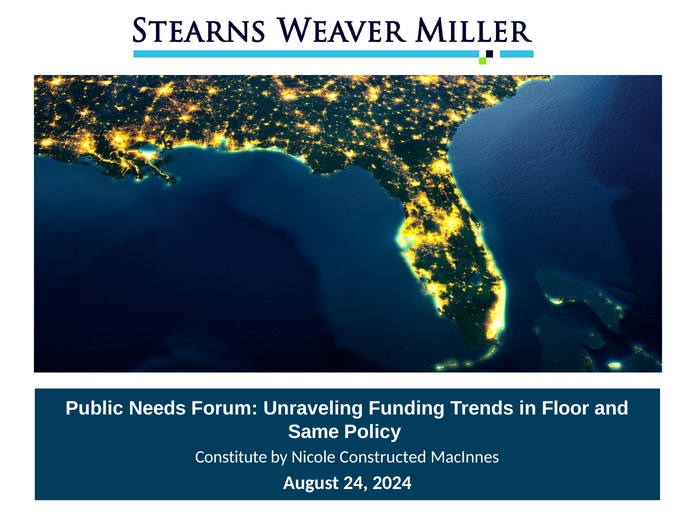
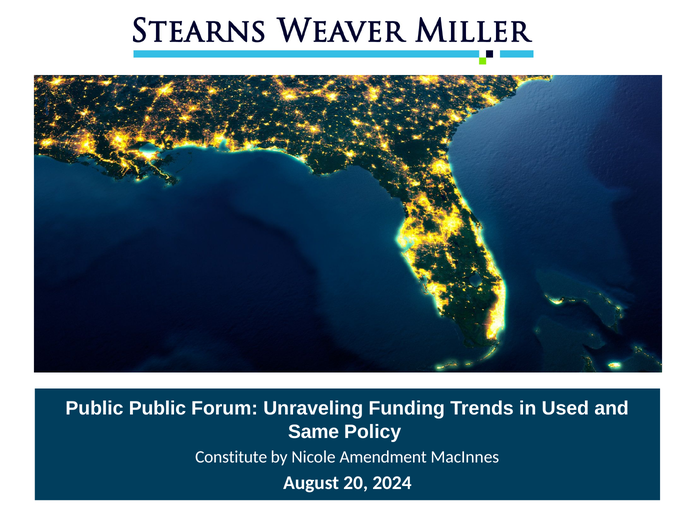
Public Needs: Needs -> Public
Floor: Floor -> Used
Constructed: Constructed -> Amendment
24: 24 -> 20
